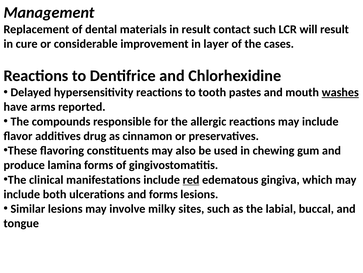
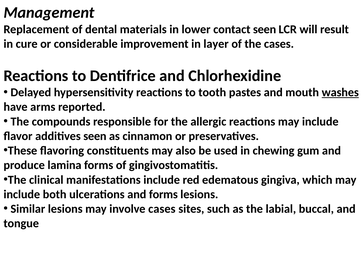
in result: result -> lower
contact such: such -> seen
additives drug: drug -> seen
red underline: present -> none
involve milky: milky -> cases
